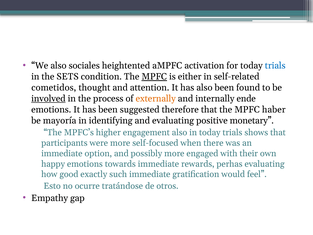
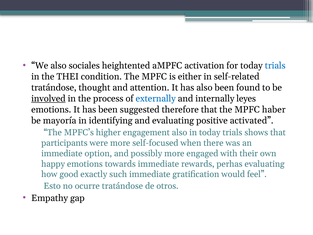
SETS: SETS -> THEI
MPFC at (154, 77) underline: present -> none
cometidos at (54, 88): cometidos -> tratándose
externally colour: orange -> blue
ende: ende -> leyes
monetary: monetary -> activated
